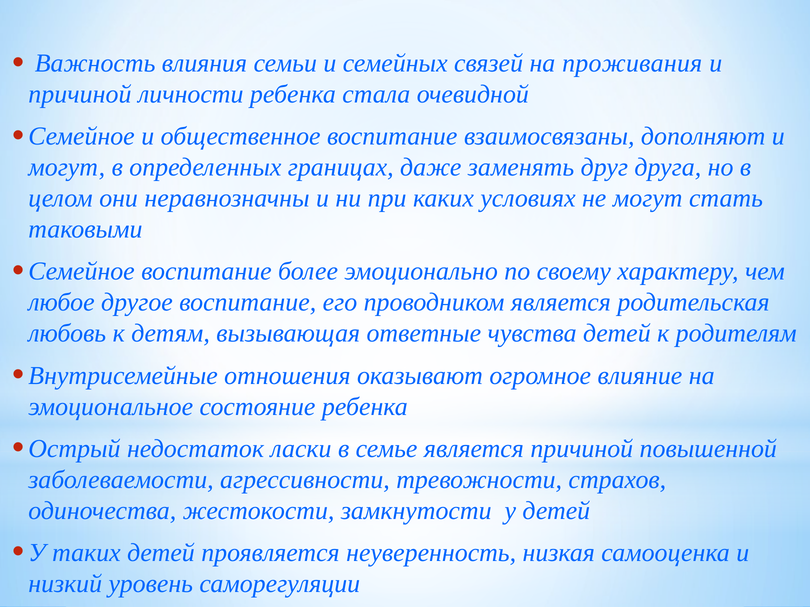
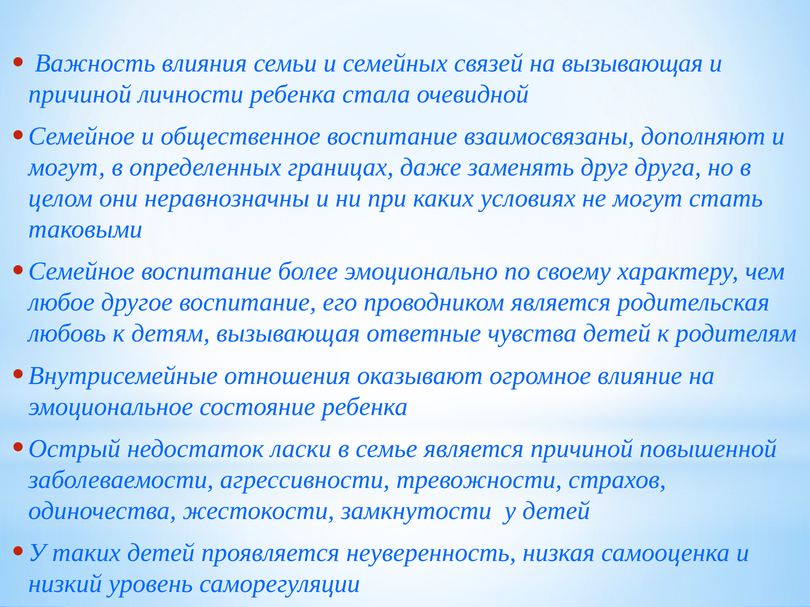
на проживания: проживания -> вызывающая
